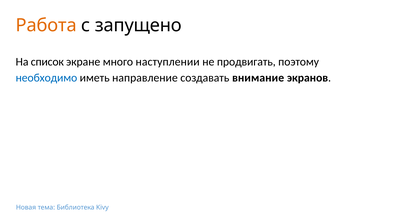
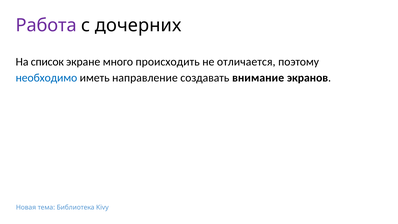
Работа colour: orange -> purple
запущено: запущено -> дочерних
наступлении: наступлении -> происходить
продвигать: продвигать -> отличается
